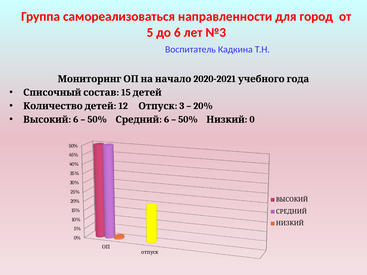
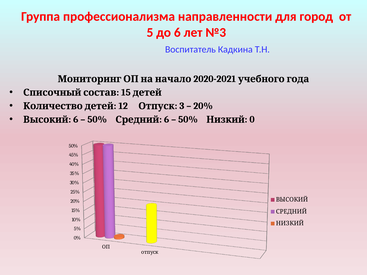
самореализоваться: самореализоваться -> профессионализма
